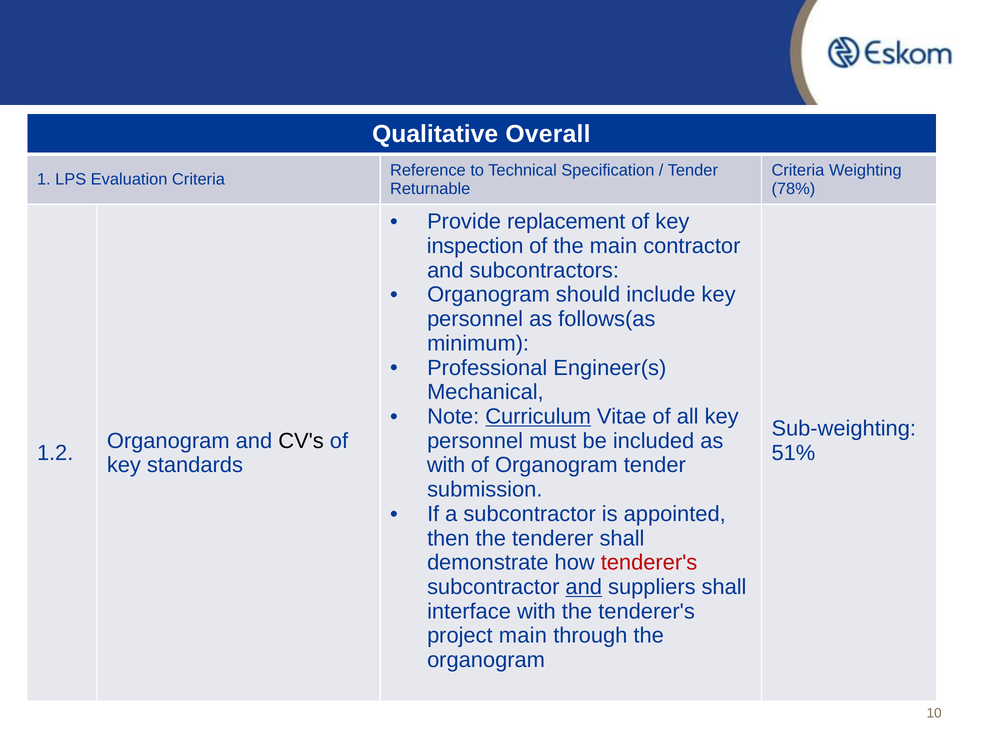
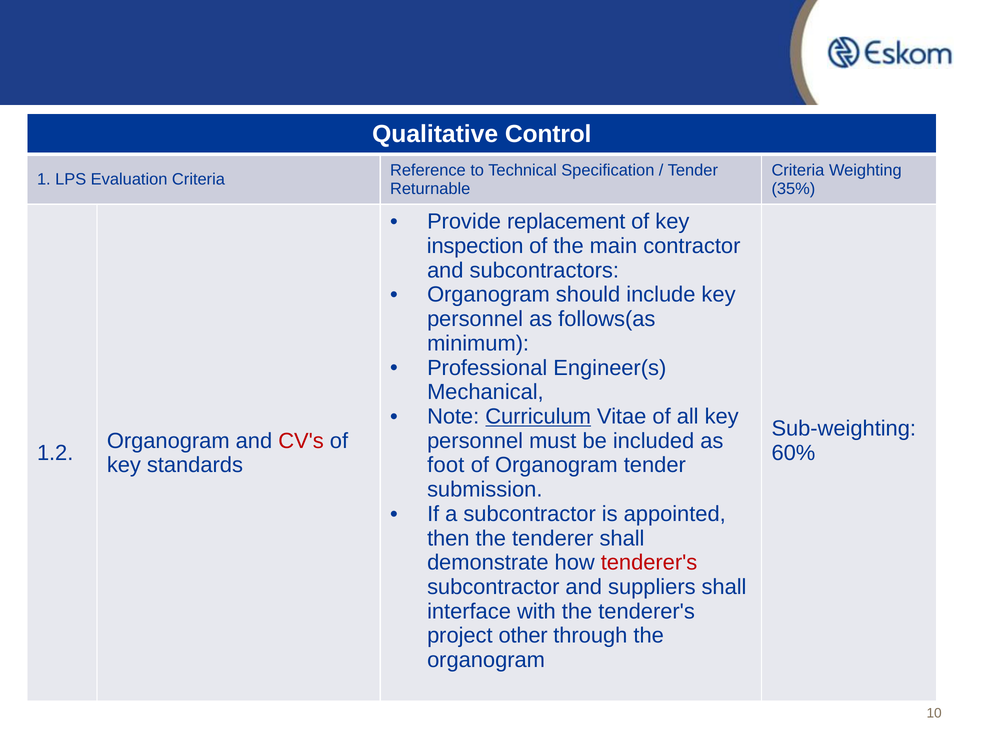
Overall: Overall -> Control
78%: 78% -> 35%
CV's colour: black -> red
51%: 51% -> 60%
with at (446, 465): with -> foot
and at (584, 587) underline: present -> none
project main: main -> other
